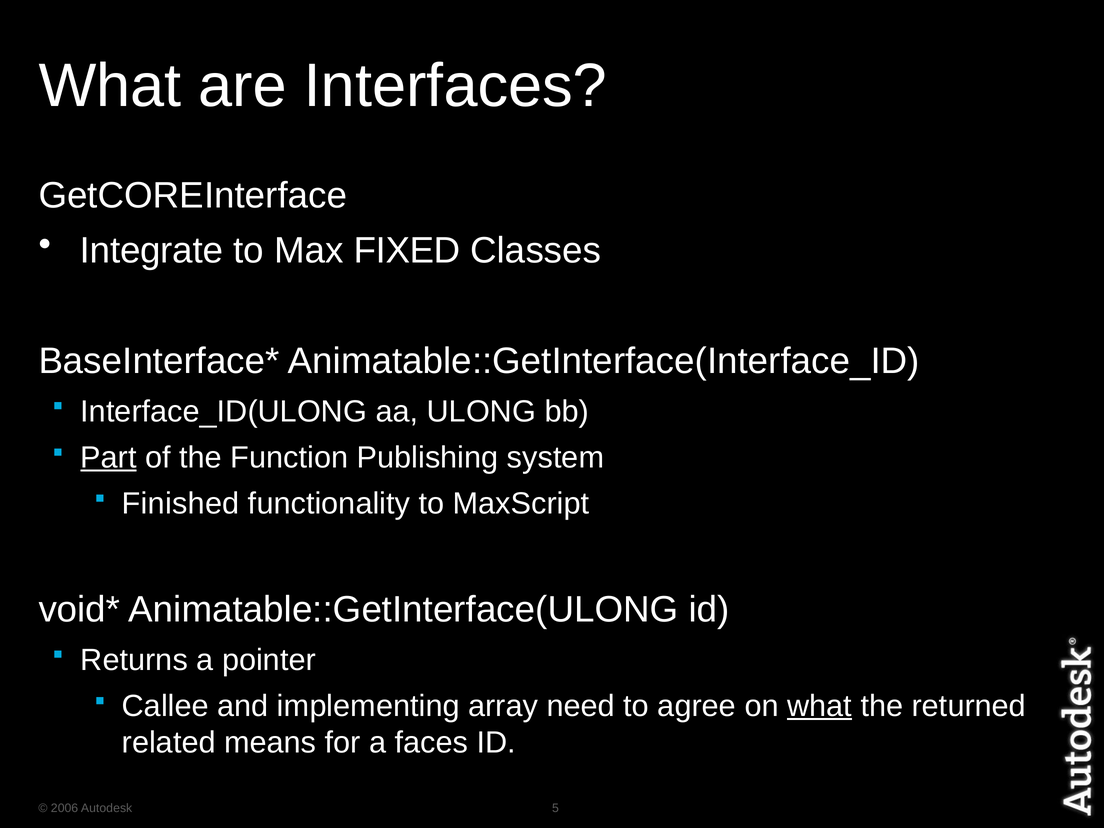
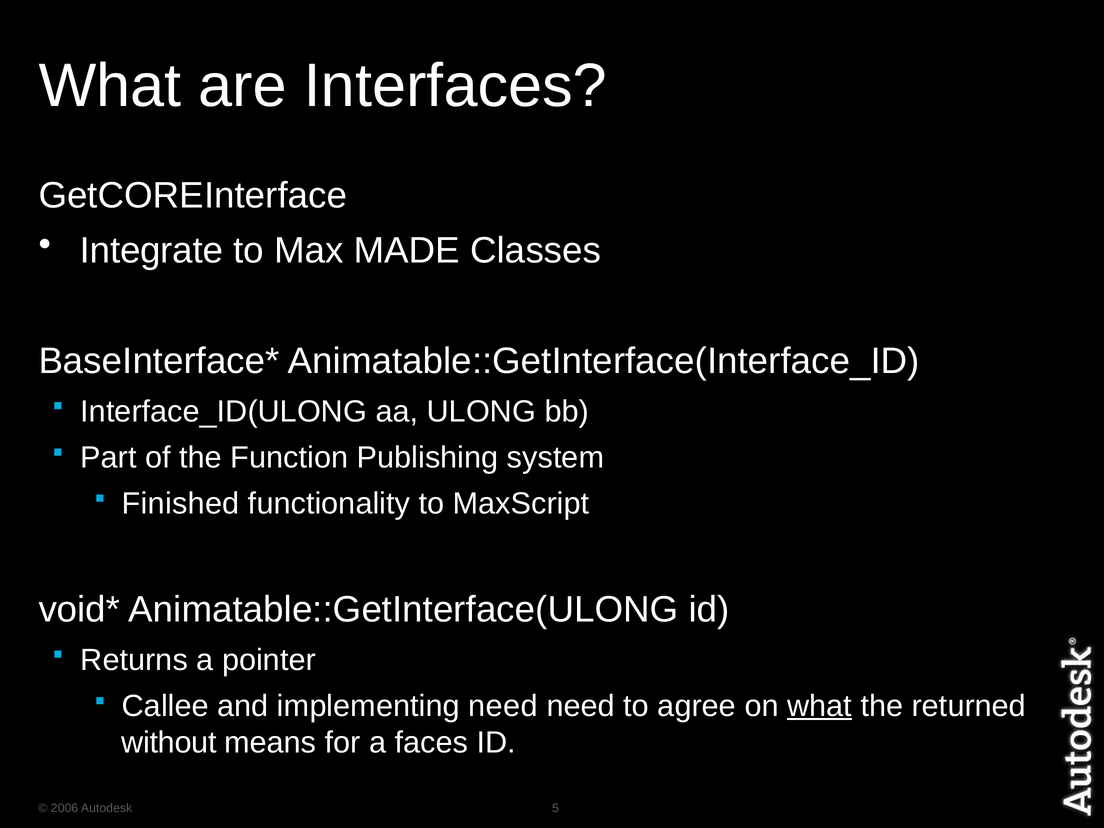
FIXED: FIXED -> MADE
Part underline: present -> none
implementing array: array -> need
related: related -> without
